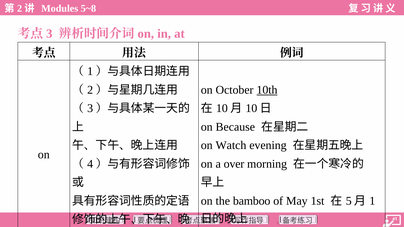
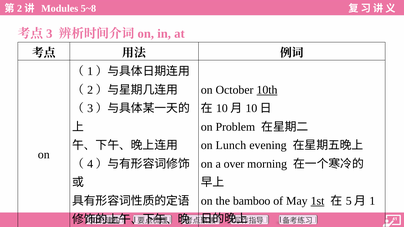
Because: Because -> Problem
Watch: Watch -> Lunch
1st underline: none -> present
